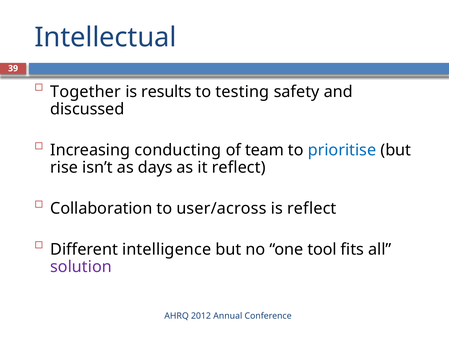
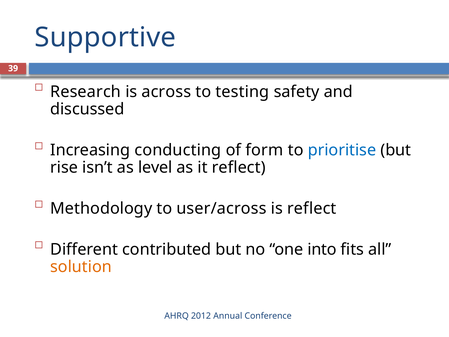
Intellectual: Intellectual -> Supportive
Together: Together -> Research
results: results -> across
team: team -> form
days: days -> level
Collaboration: Collaboration -> Methodology
intelligence: intelligence -> contributed
tool: tool -> into
solution colour: purple -> orange
